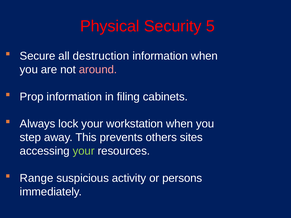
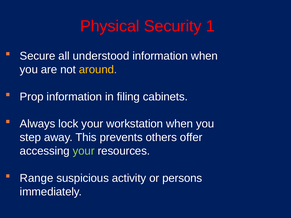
5: 5 -> 1
destruction: destruction -> understood
around colour: pink -> yellow
sites: sites -> offer
